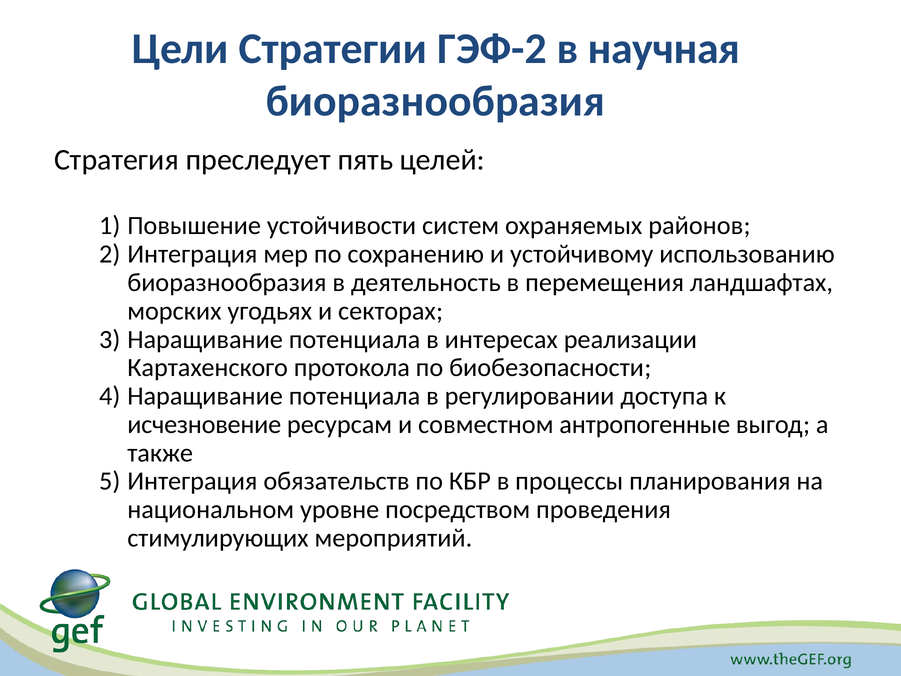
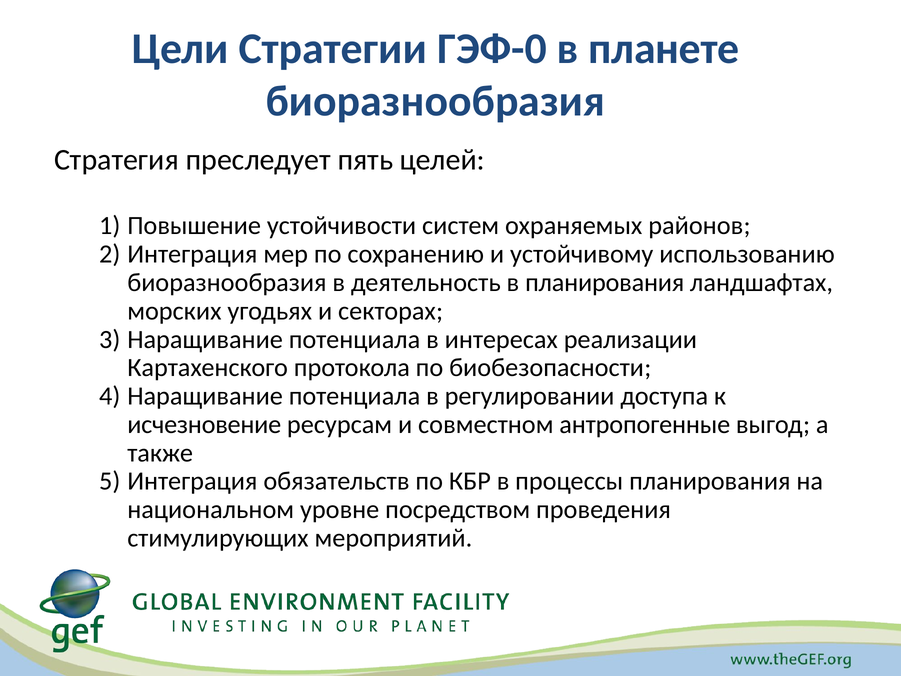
ГЭФ-2: ГЭФ-2 -> ГЭФ-0
научная: научная -> планете
в перемещения: перемещения -> планирования
